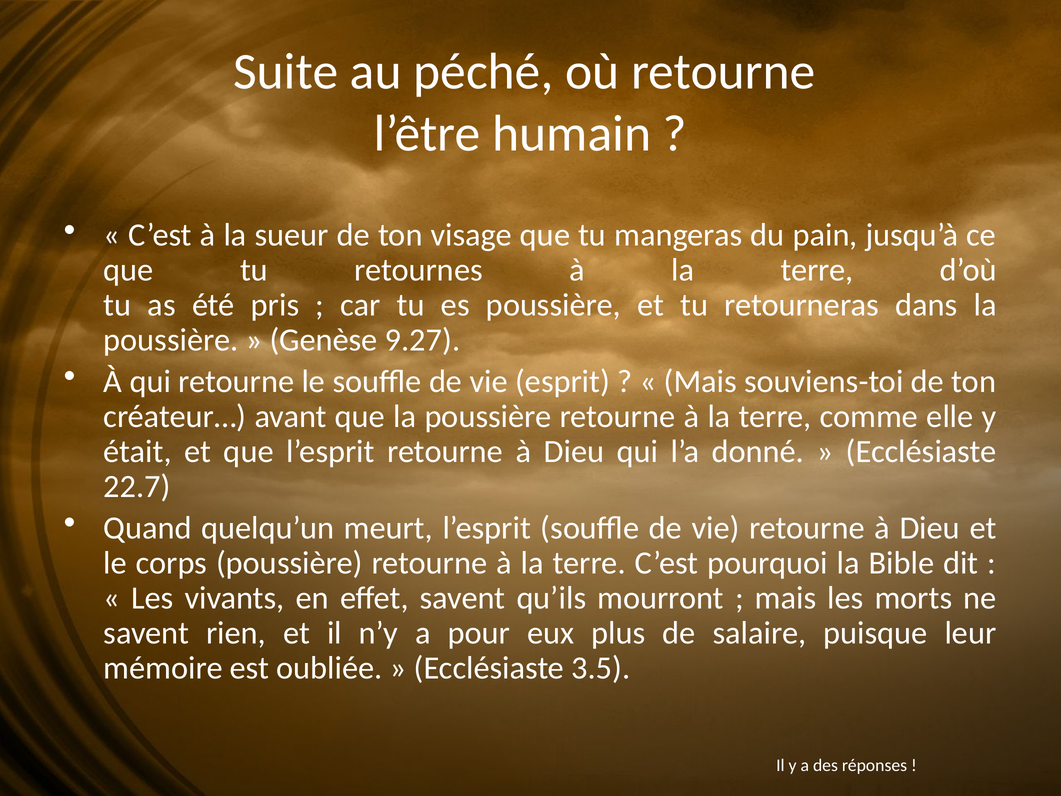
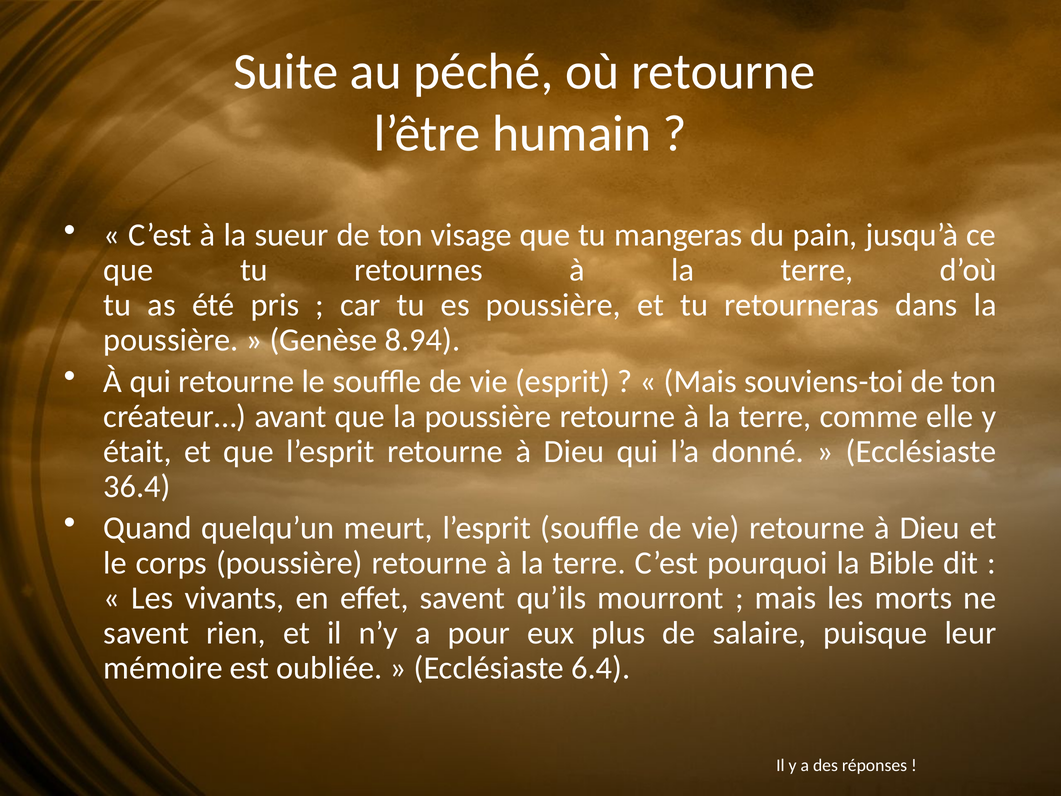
9.27: 9.27 -> 8.94
22.7: 22.7 -> 36.4
3.5: 3.5 -> 6.4
